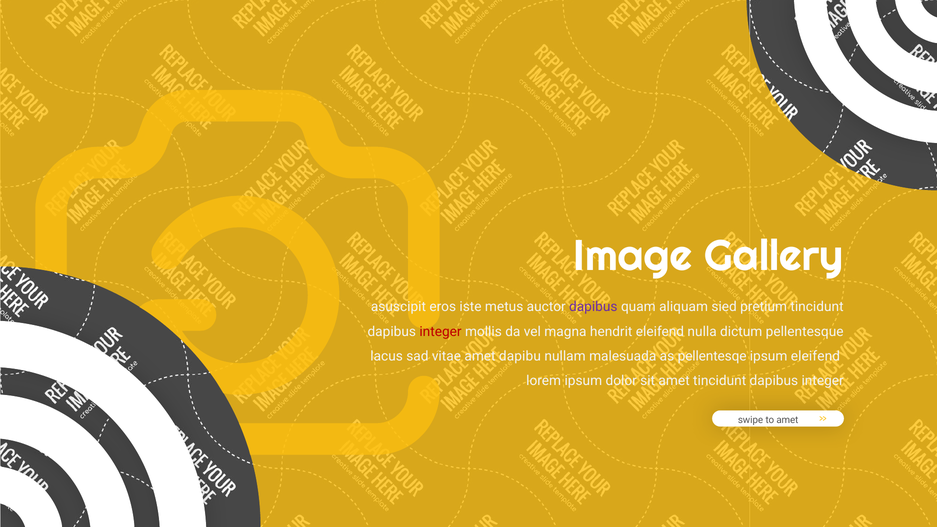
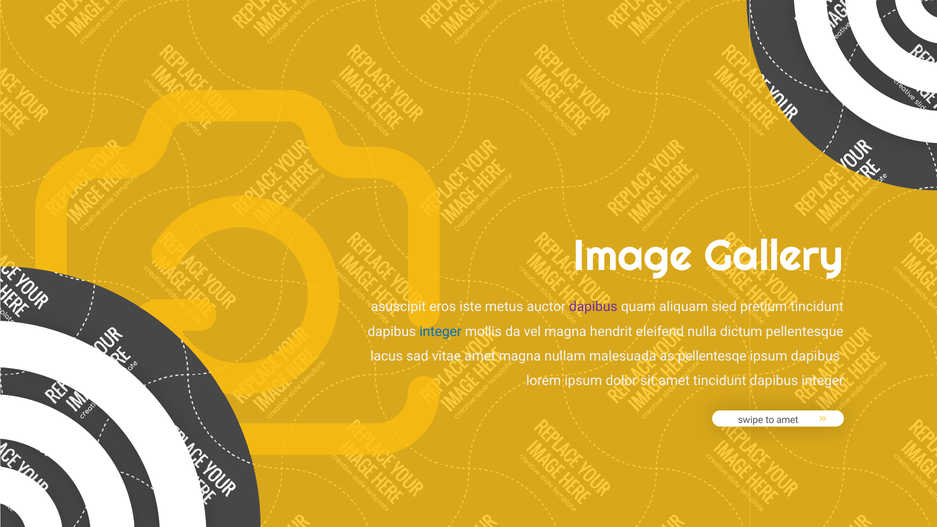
integer at (440, 331) colour: red -> blue
amet dapibu: dapibu -> magna
ipsum eleifend: eleifend -> dapibus
